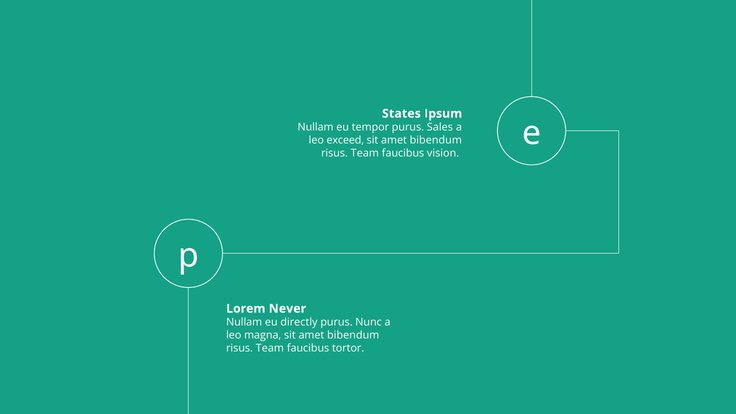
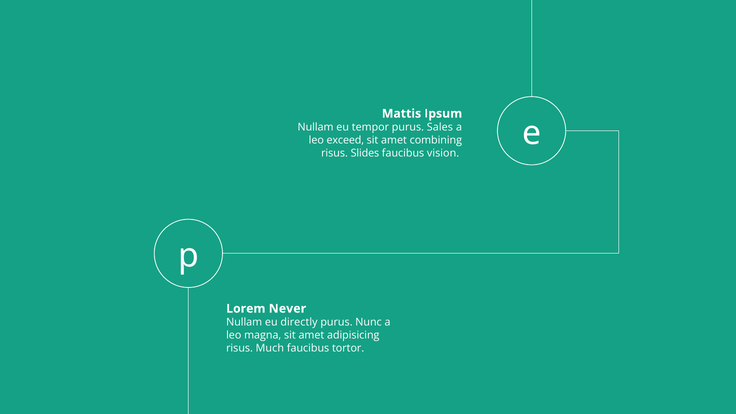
States: States -> Mattis
bibendum at (436, 140): bibendum -> combining
Team at (365, 153): Team -> Slides
magna sit amet bibendum: bibendum -> adipisicing
Team at (270, 348): Team -> Much
